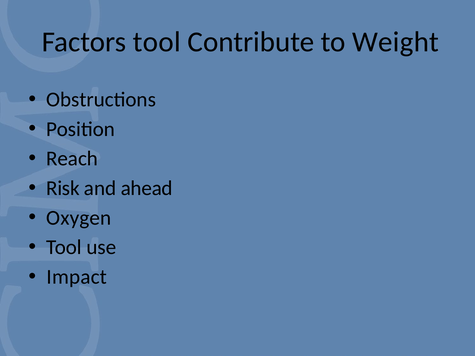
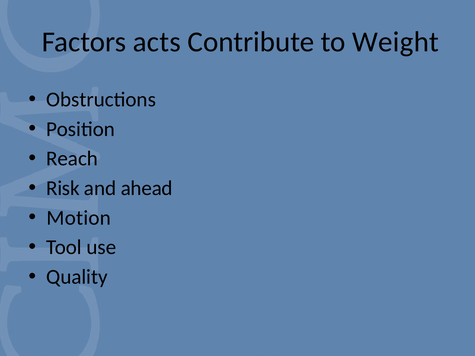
Factors tool: tool -> acts
Oxygen: Oxygen -> Motion
Impact: Impact -> Quality
